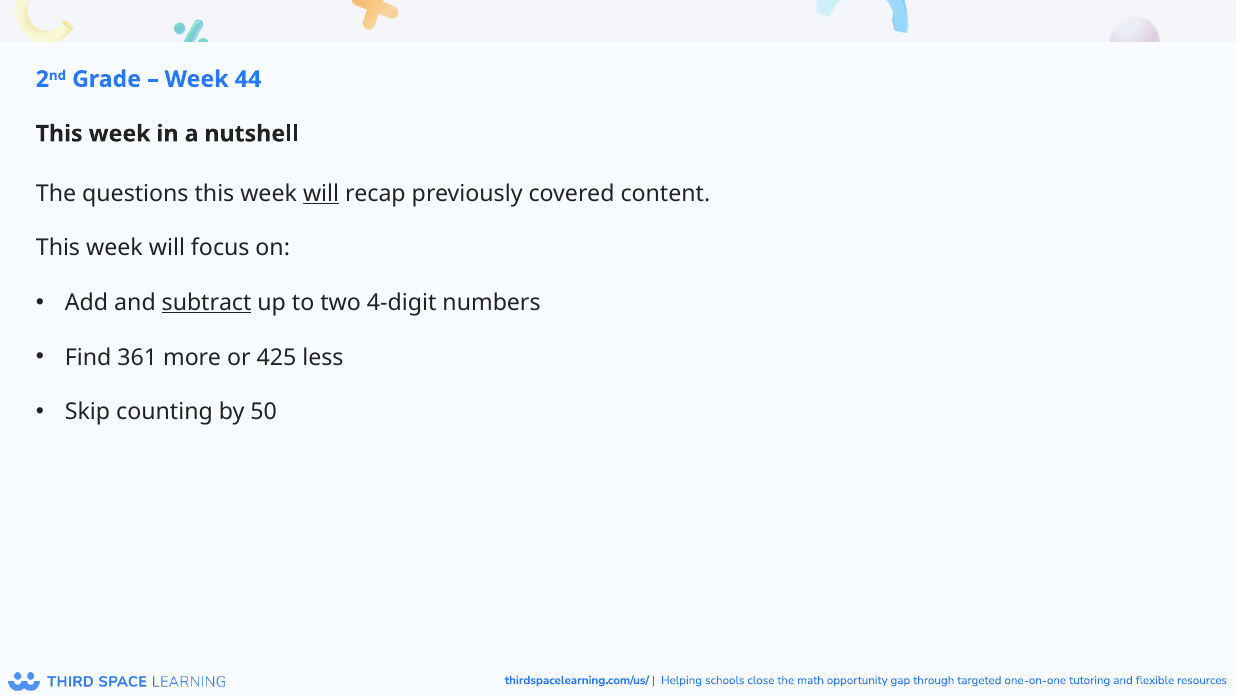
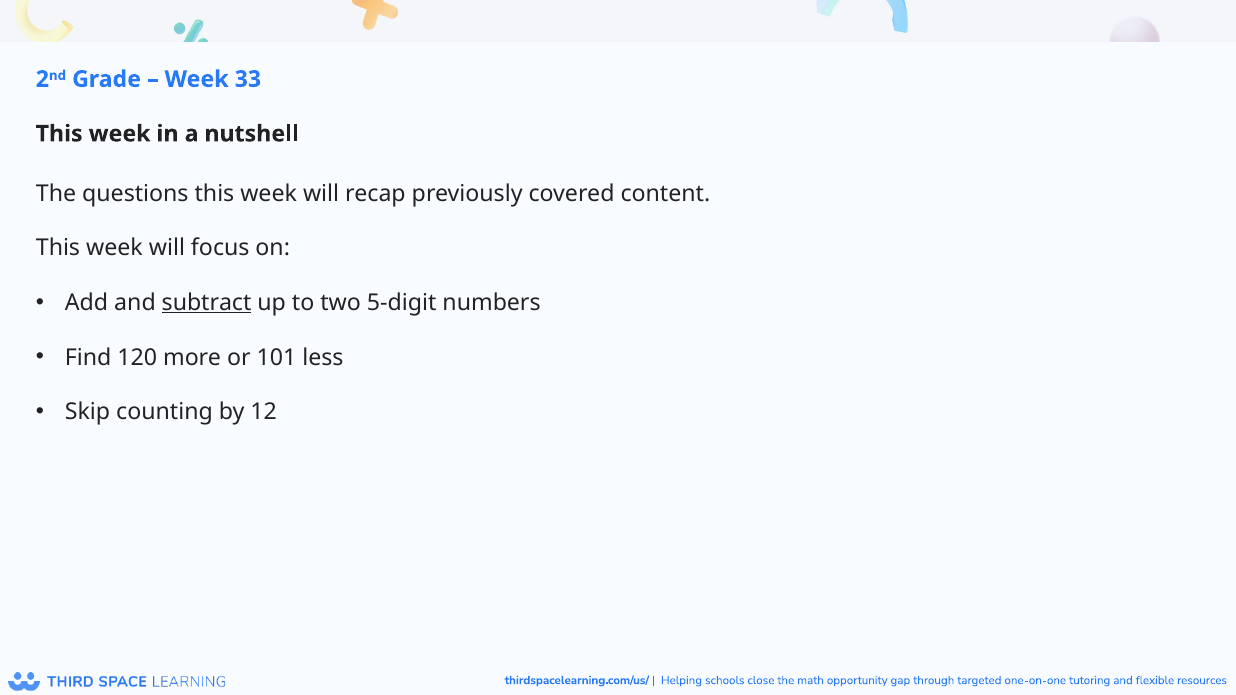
44: 44 -> 33
will at (321, 194) underline: present -> none
4-digit: 4-digit -> 5-digit
361: 361 -> 120
425: 425 -> 101
50: 50 -> 12
